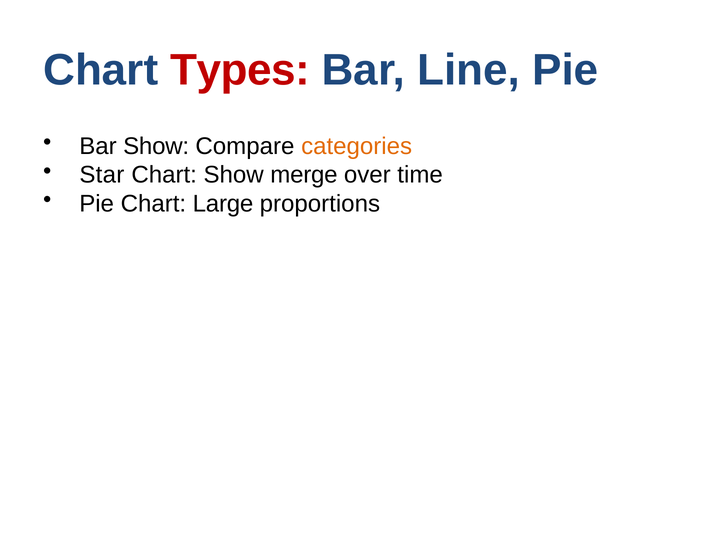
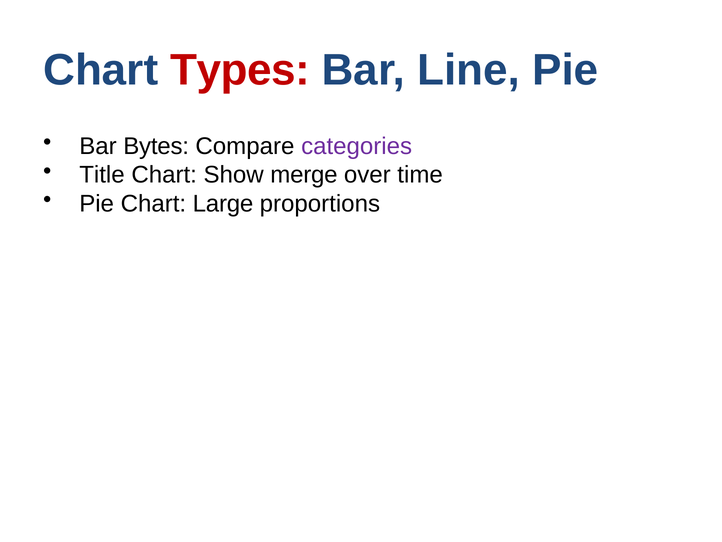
Bar Show: Show -> Bytes
categories colour: orange -> purple
Star: Star -> Title
